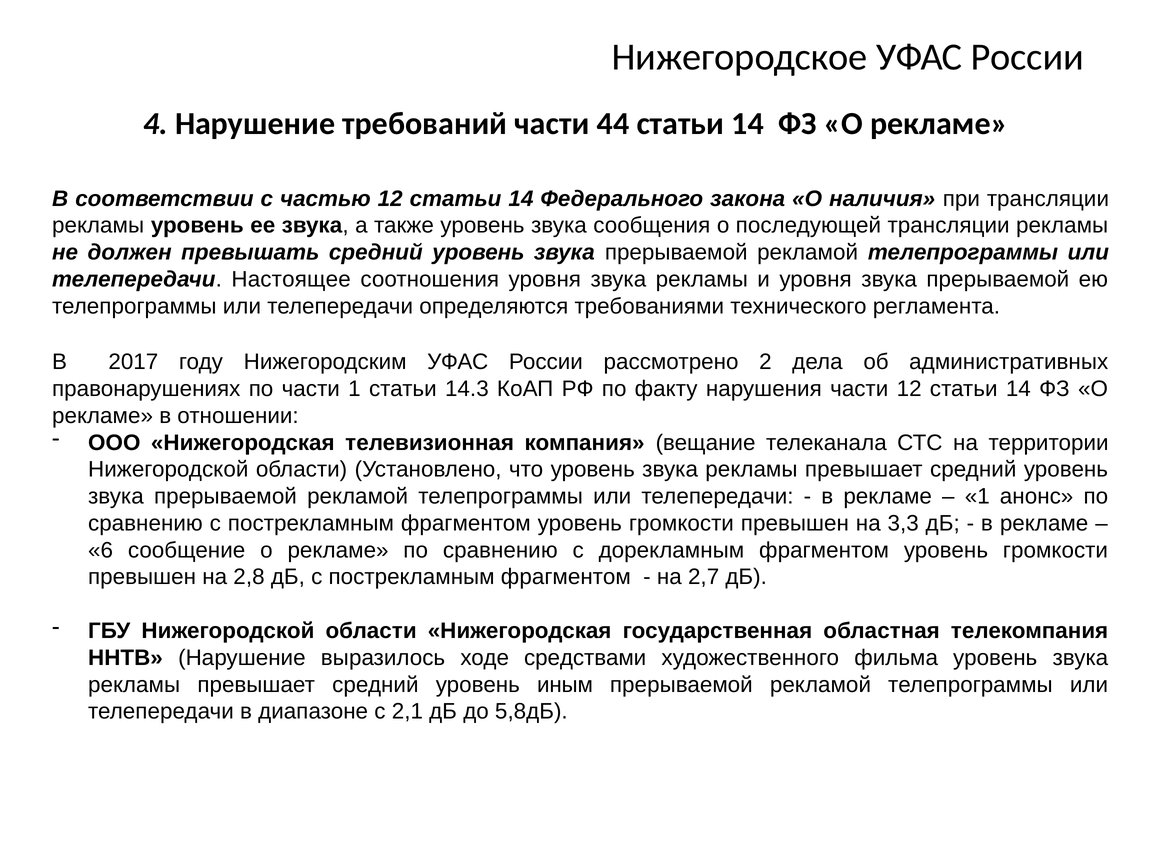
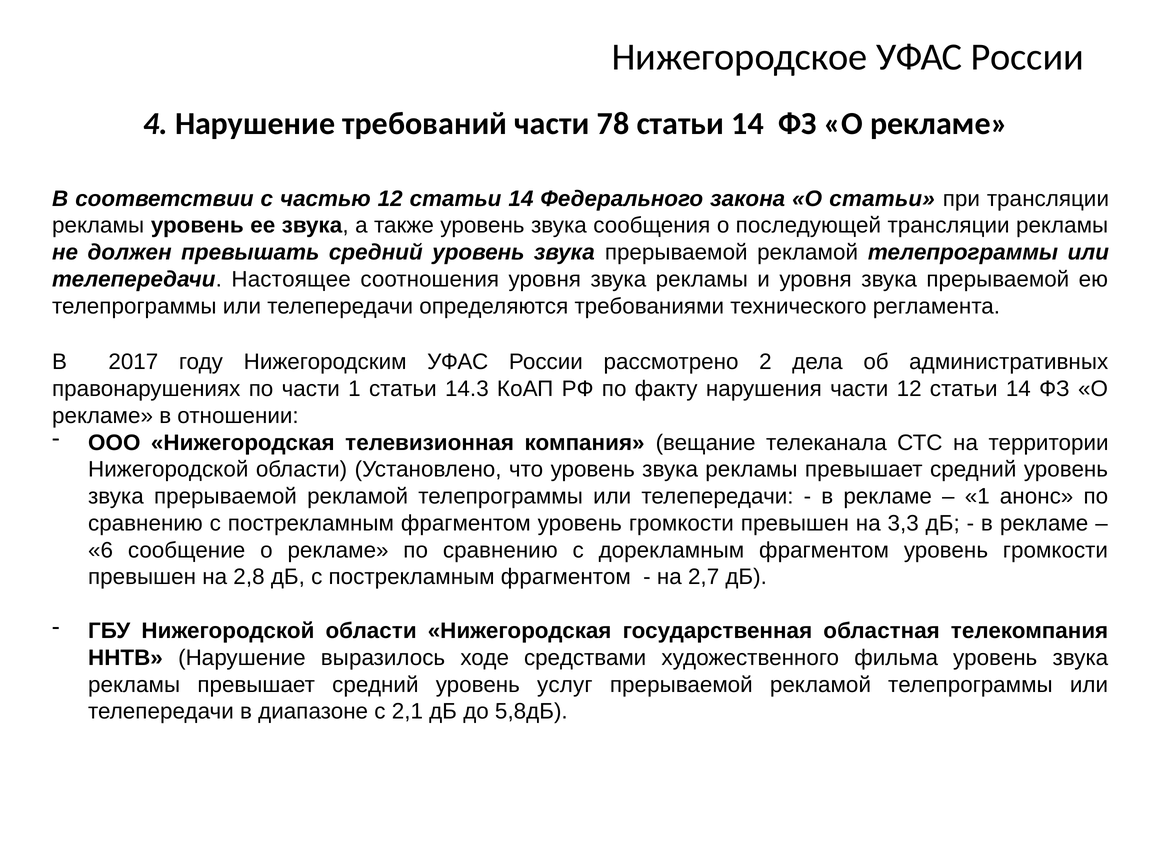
44: 44 -> 78
О наличия: наличия -> статьи
иным: иным -> услуг
